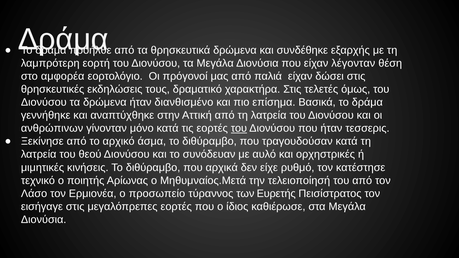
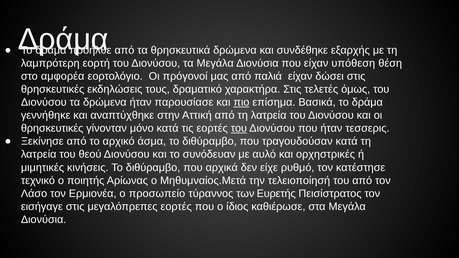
λέγονταν: λέγονταν -> υπόθεση
διανθισμένο: διανθισμένο -> παρουσίασε
πιο underline: none -> present
ανθρώπινων at (52, 129): ανθρώπινων -> θρησκευτικές
